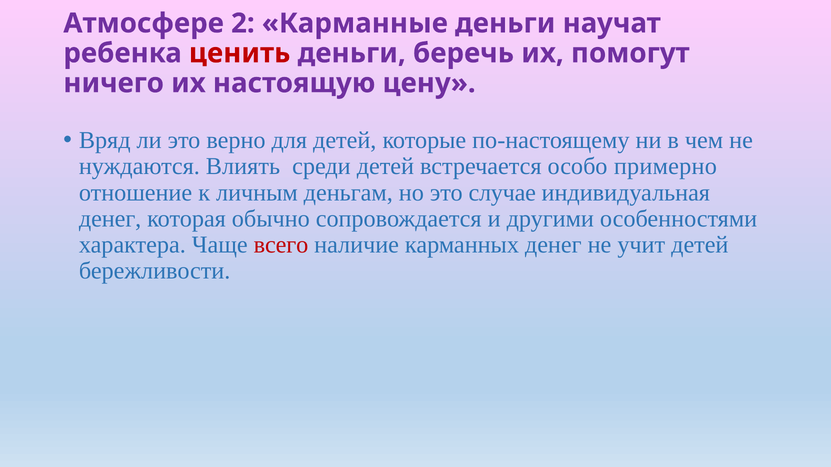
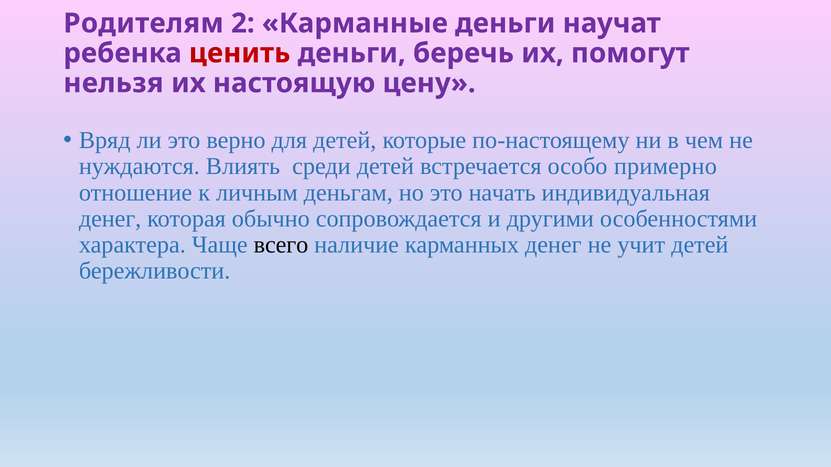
Атмосфере: Атмосфере -> Родителям
ничего: ничего -> нельзя
случае: случае -> начать
всего colour: red -> black
